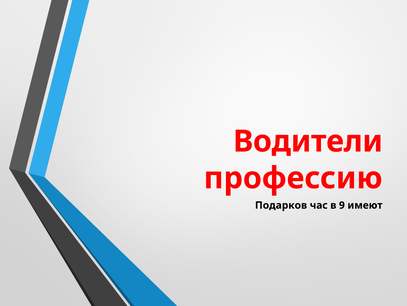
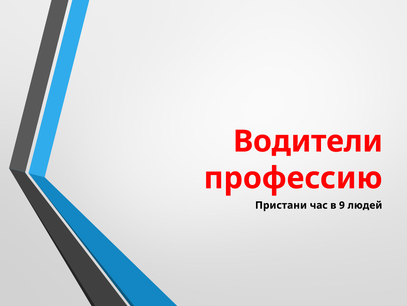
Подарков: Подарков -> Пристани
имеют: имеют -> людей
